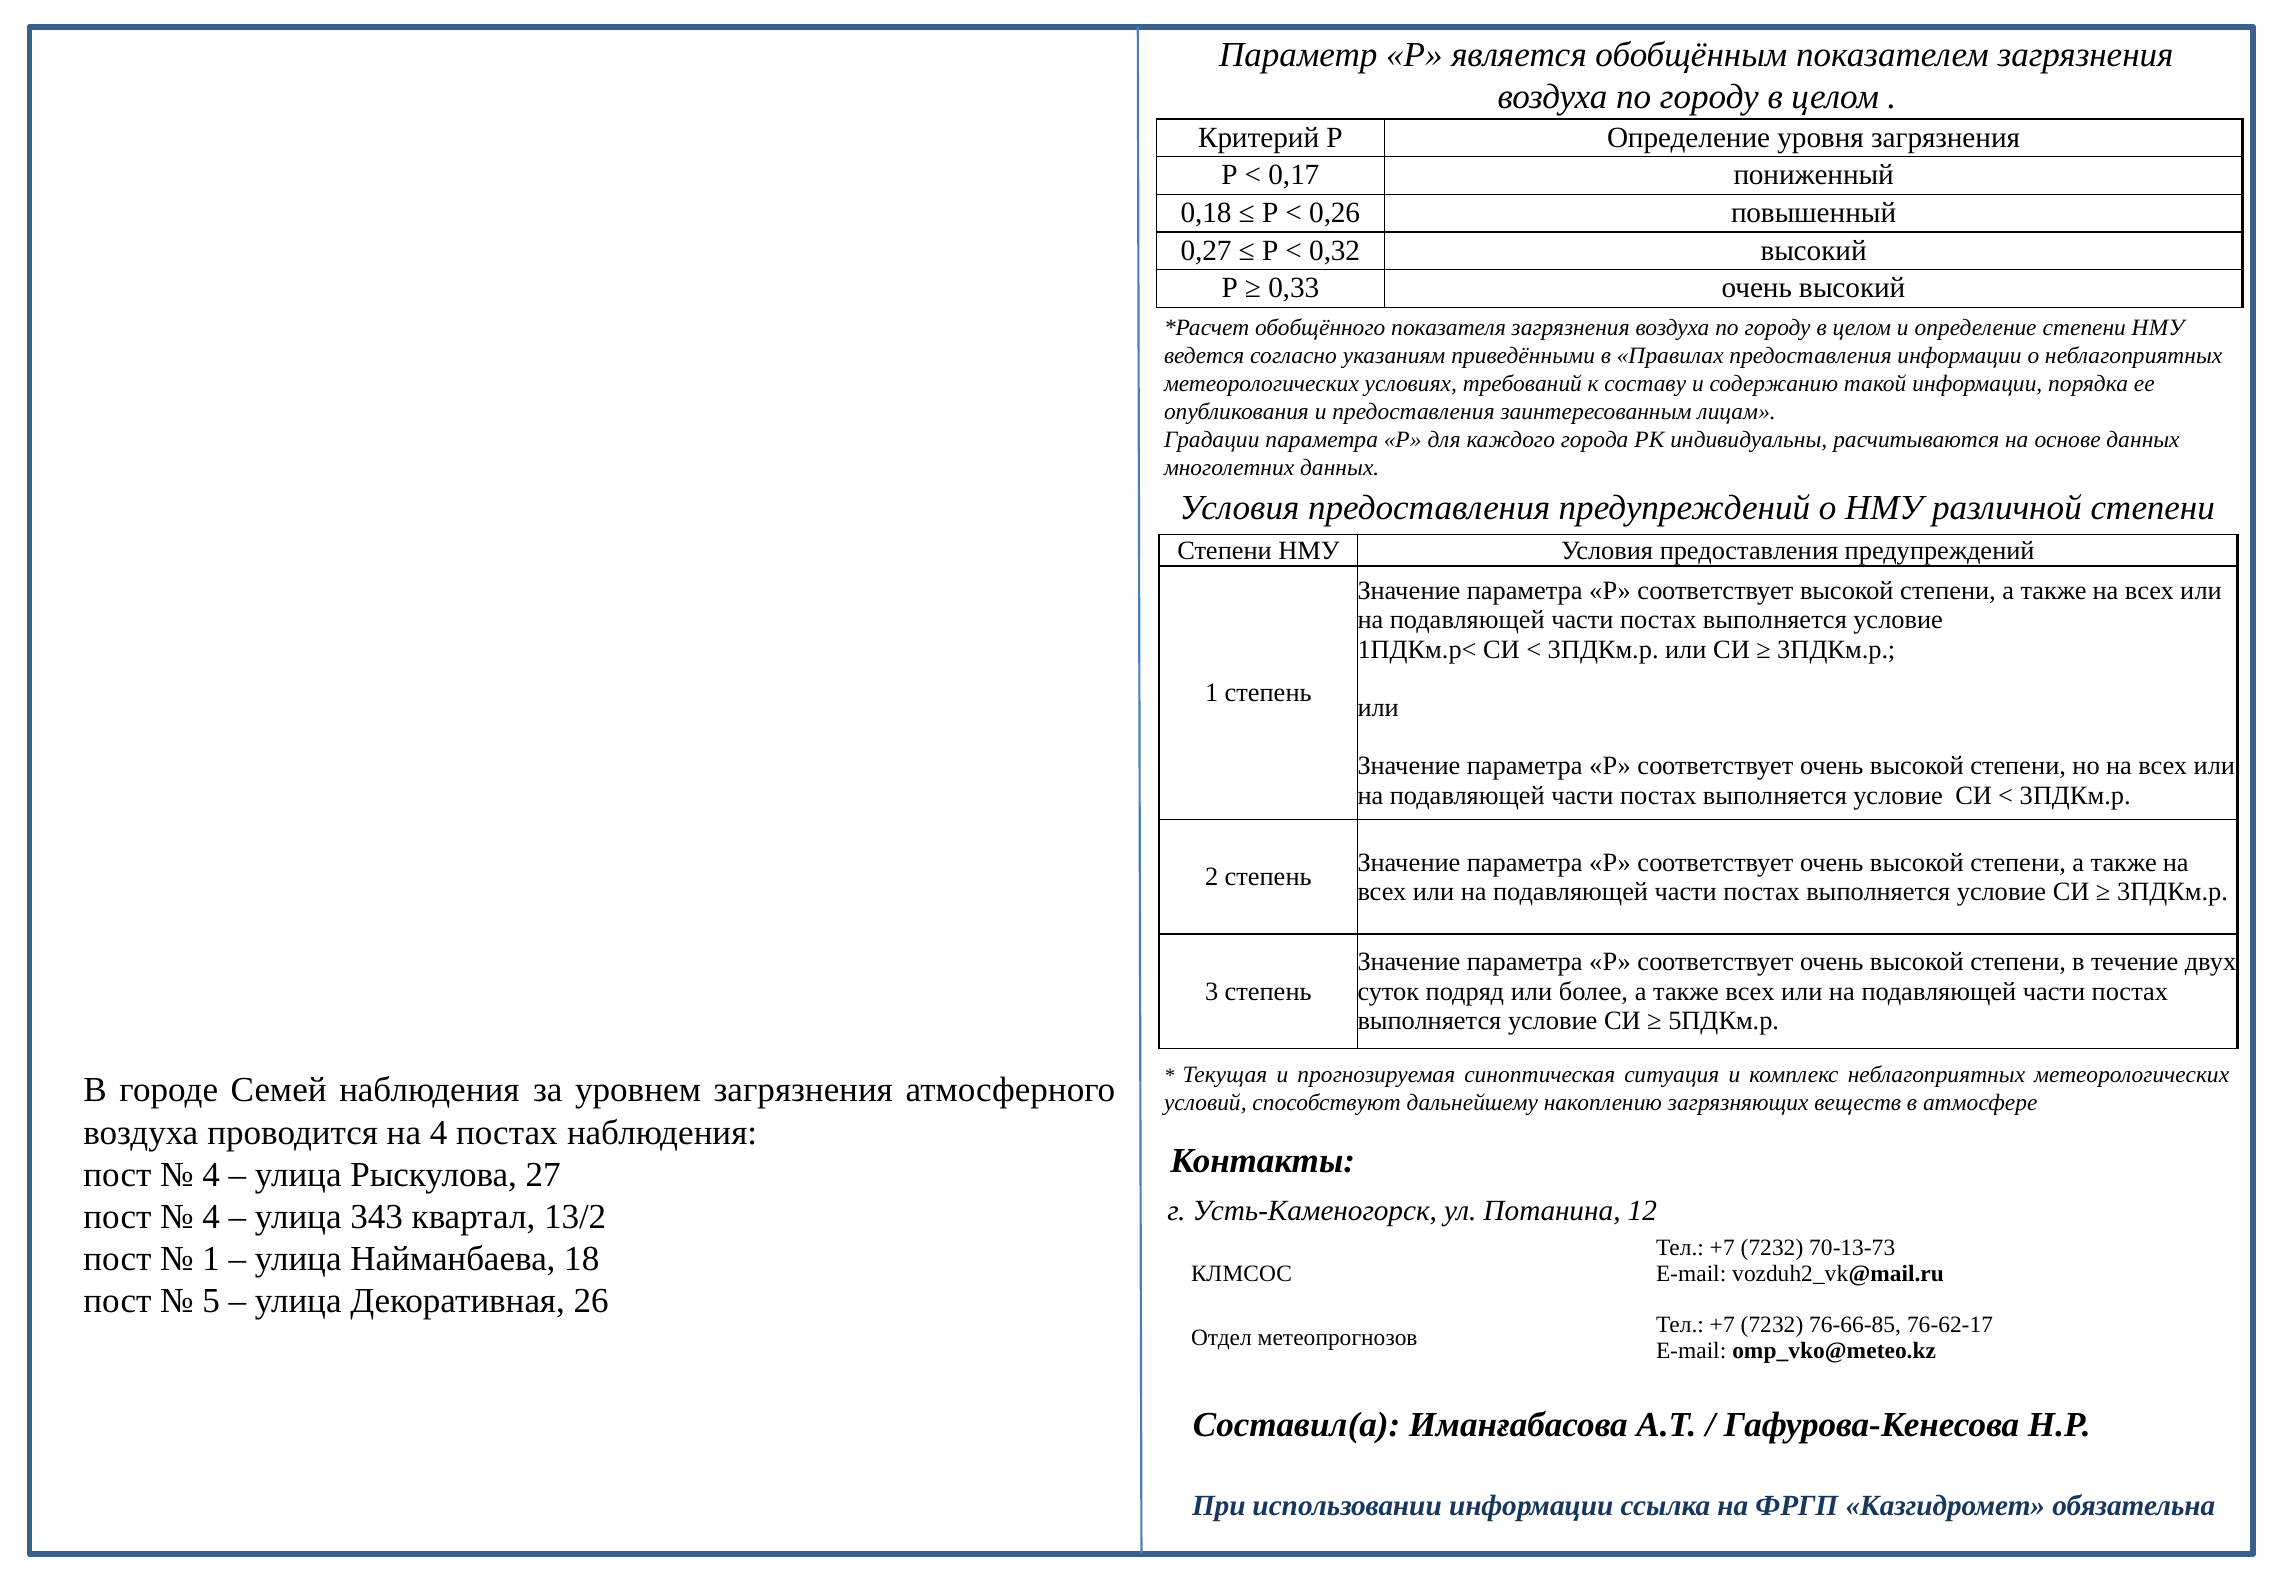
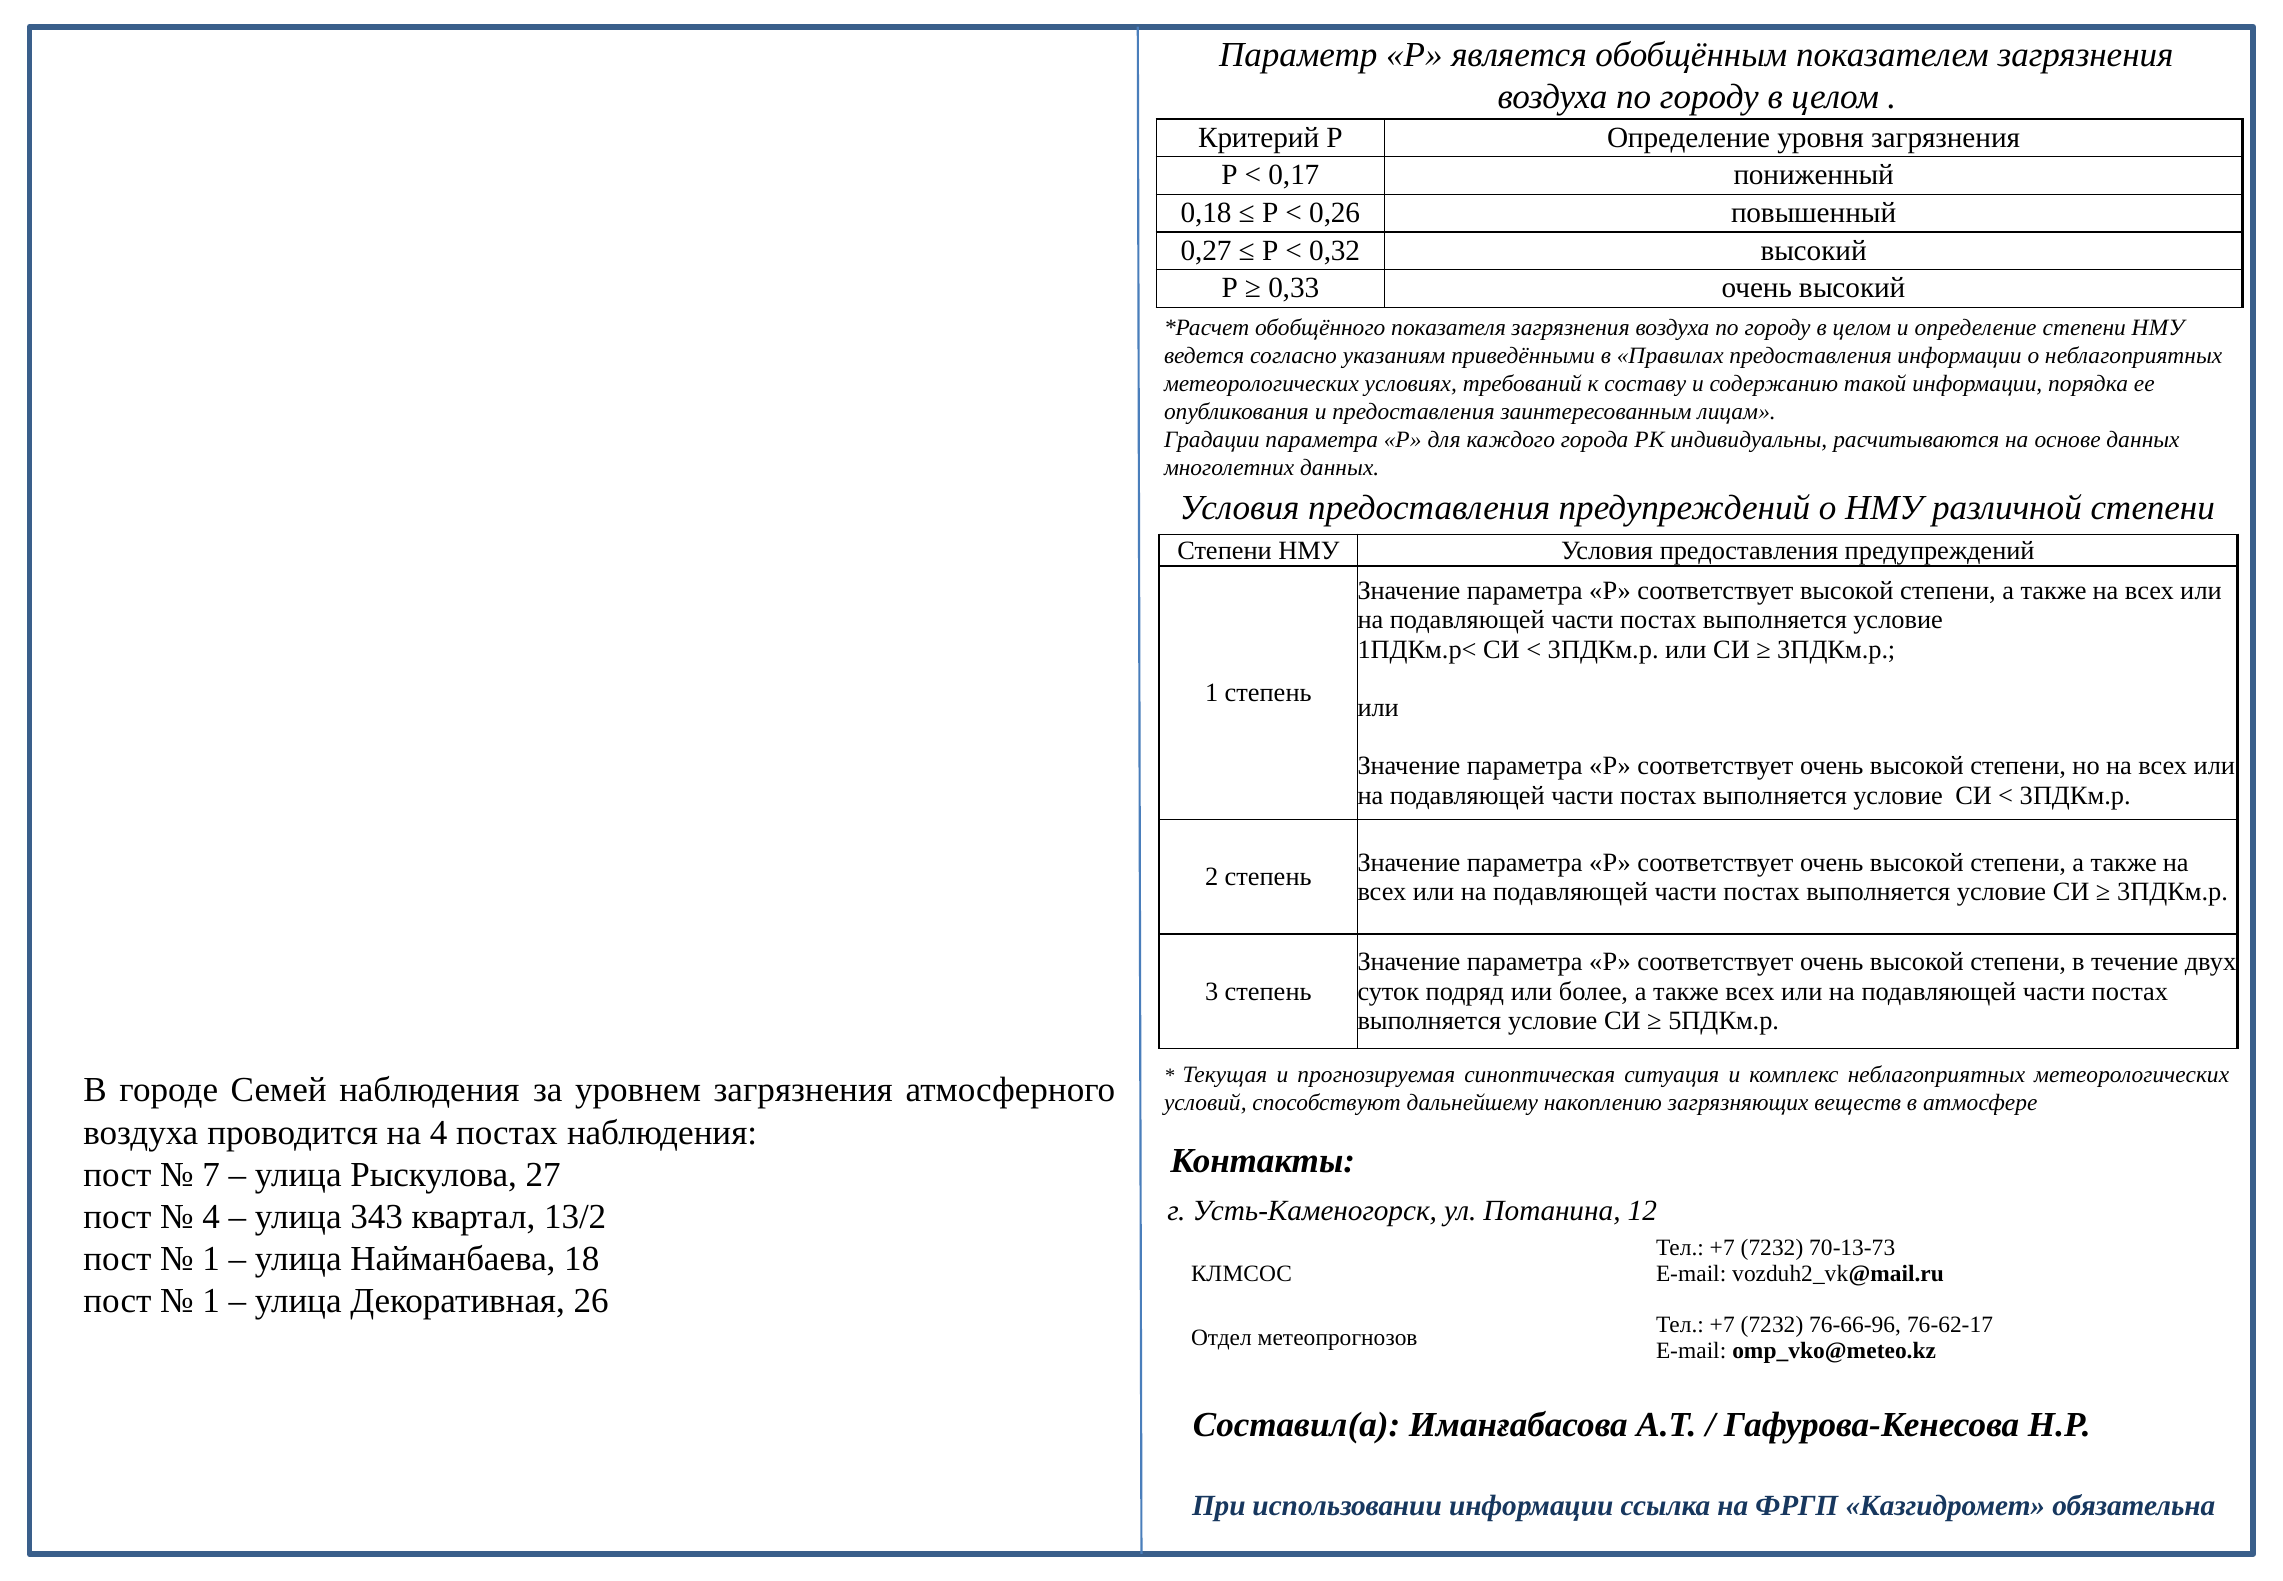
4 at (211, 1174): 4 -> 7
5 at (211, 1301): 5 -> 1
76-66-85: 76-66-85 -> 76-66-96
